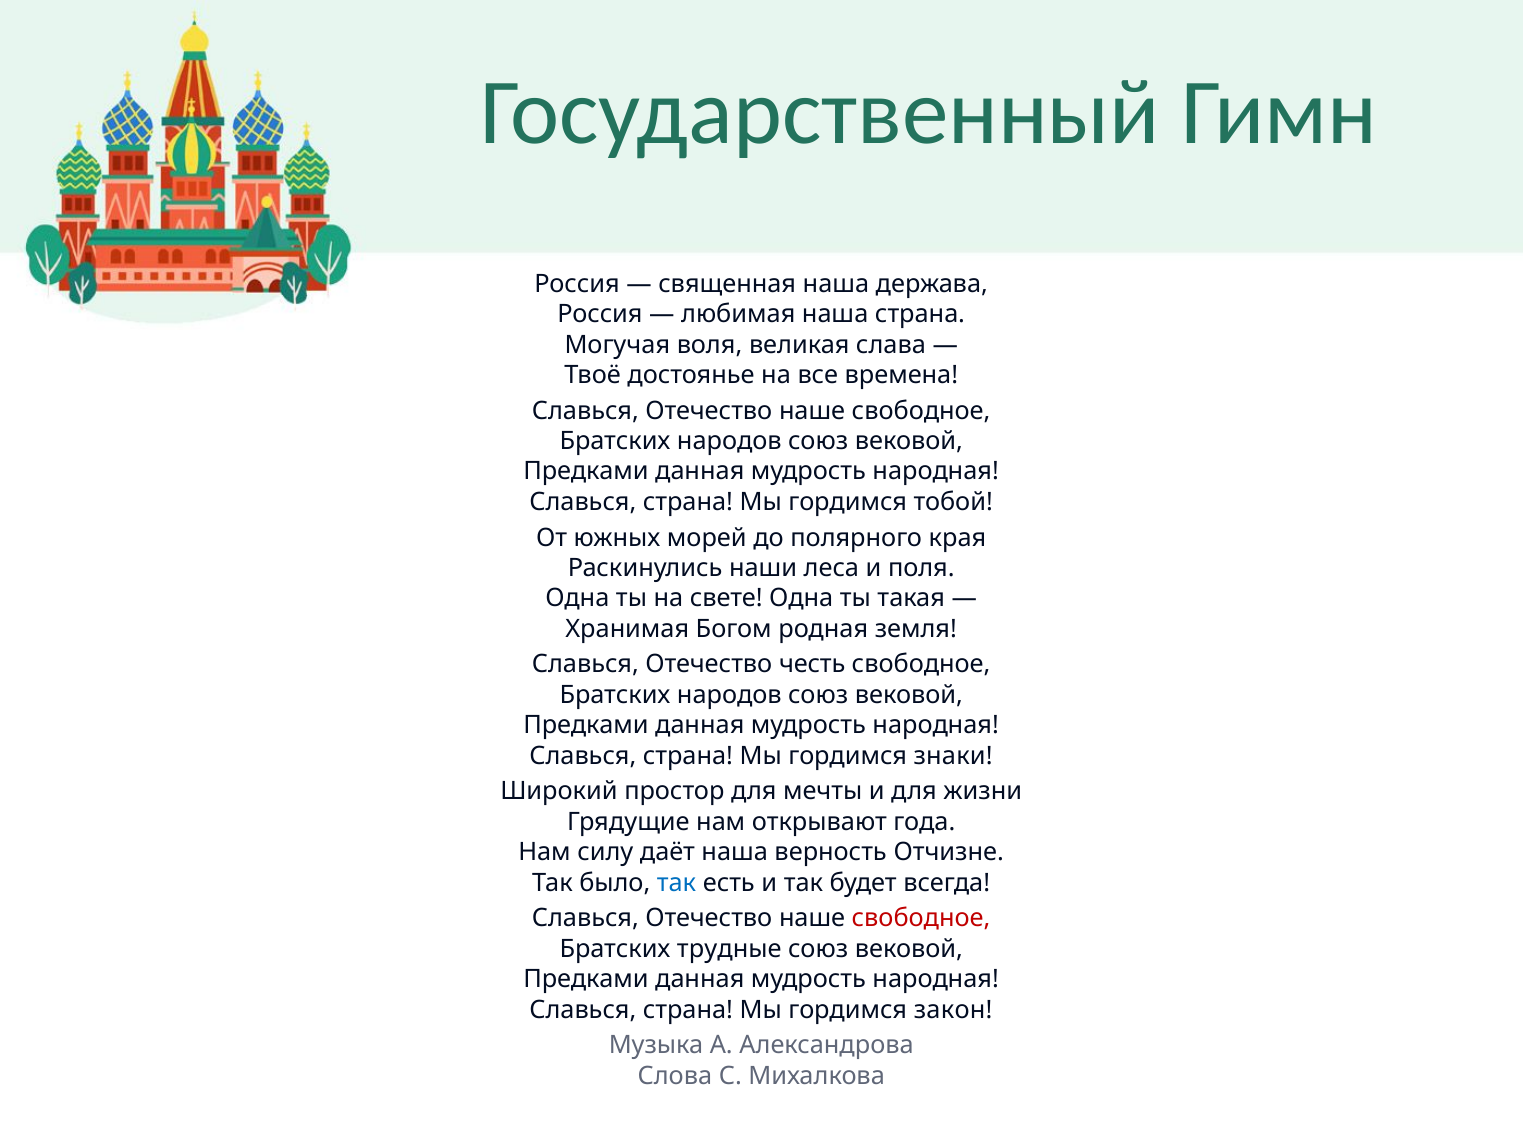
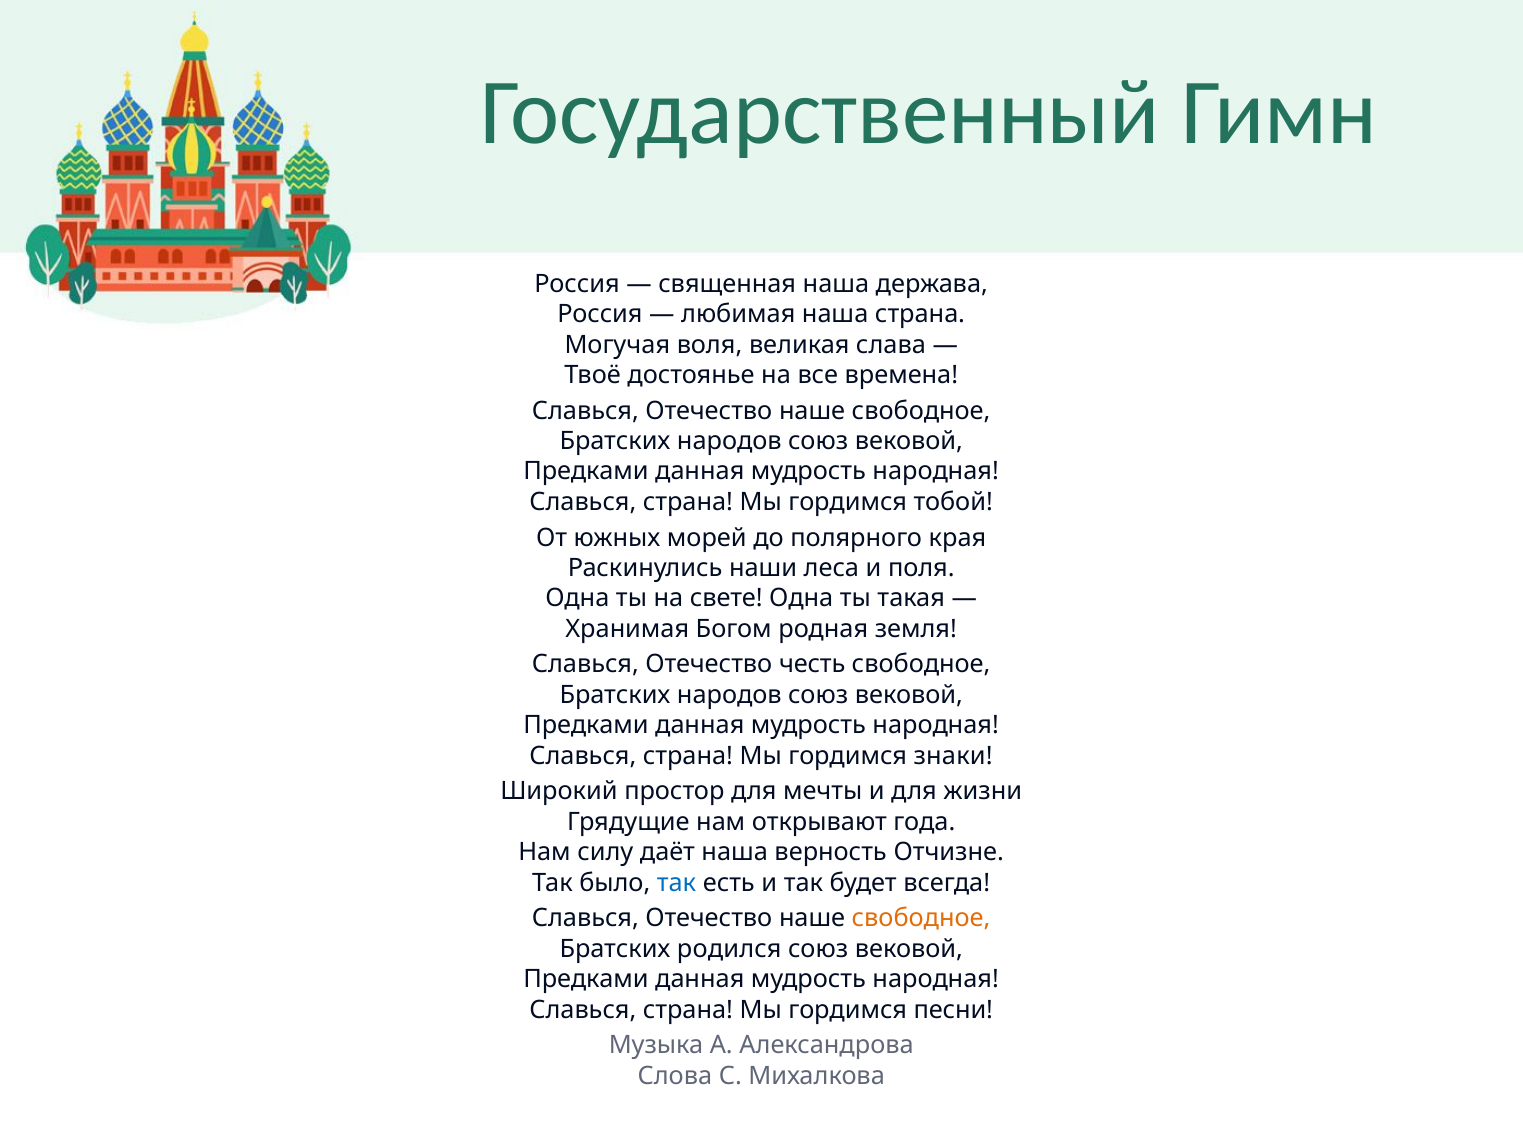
свободное at (921, 919) colour: red -> orange
трудные: трудные -> родился
закон: закон -> песни
